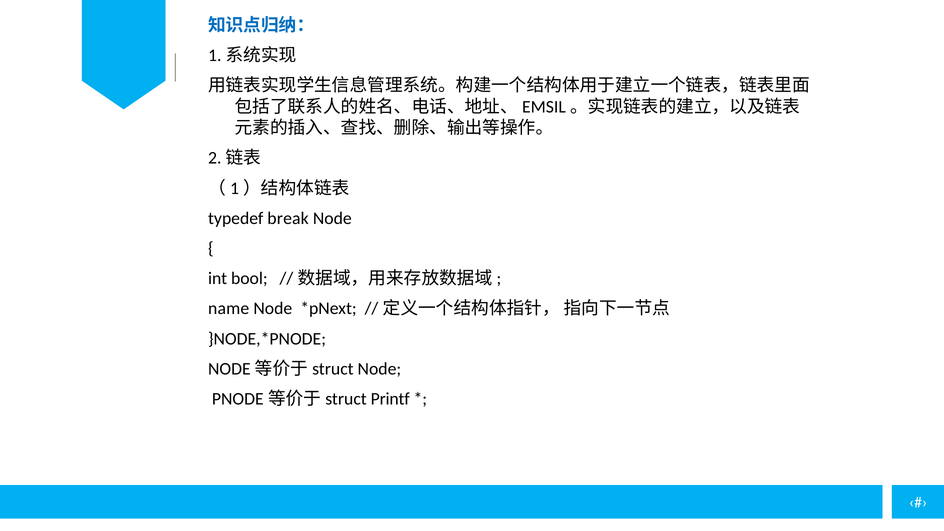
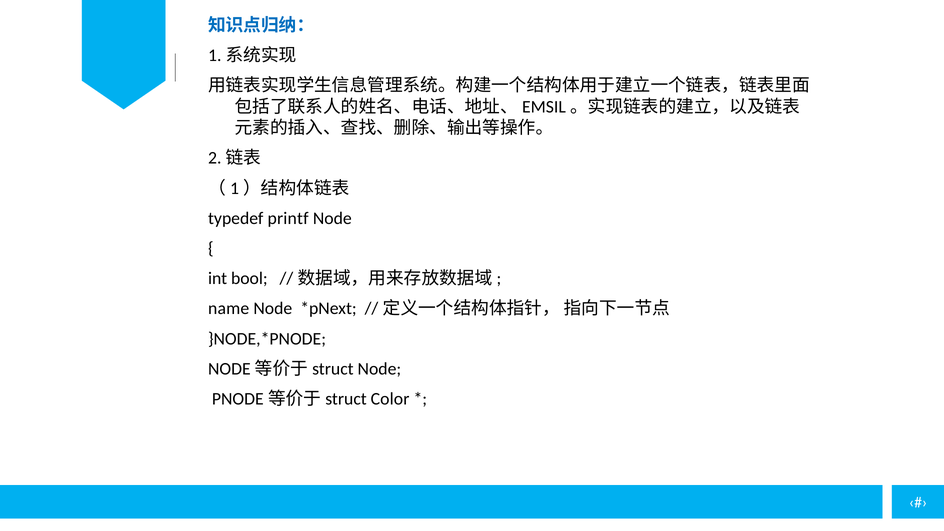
break: break -> printf
Printf: Printf -> Color
